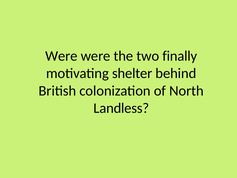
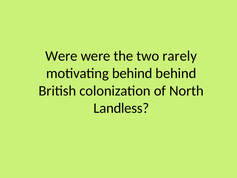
finally: finally -> rarely
motivating shelter: shelter -> behind
